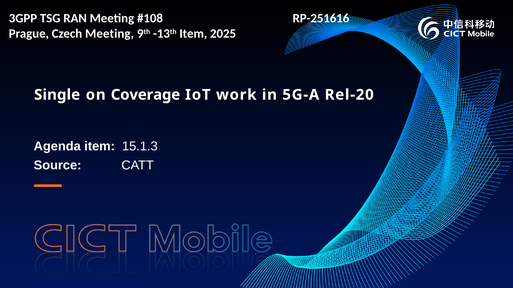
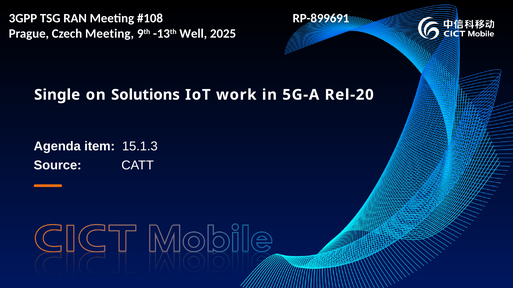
RP-251616: RP-251616 -> RP-899691
-13th Item: Item -> Well
Coverage: Coverage -> Solutions
